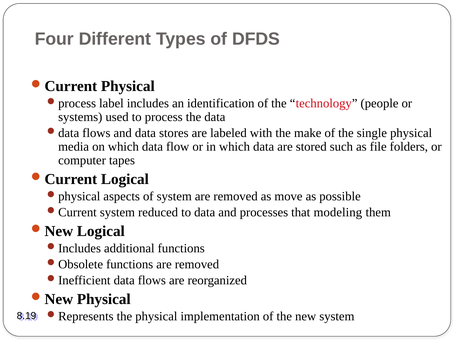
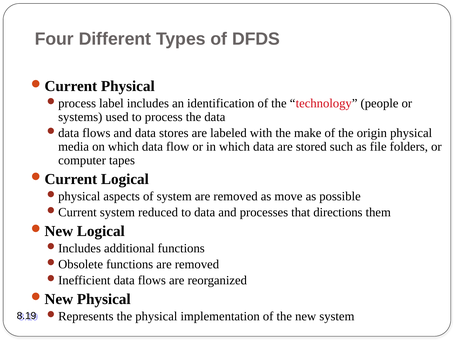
single: single -> origin
modeling: modeling -> directions
